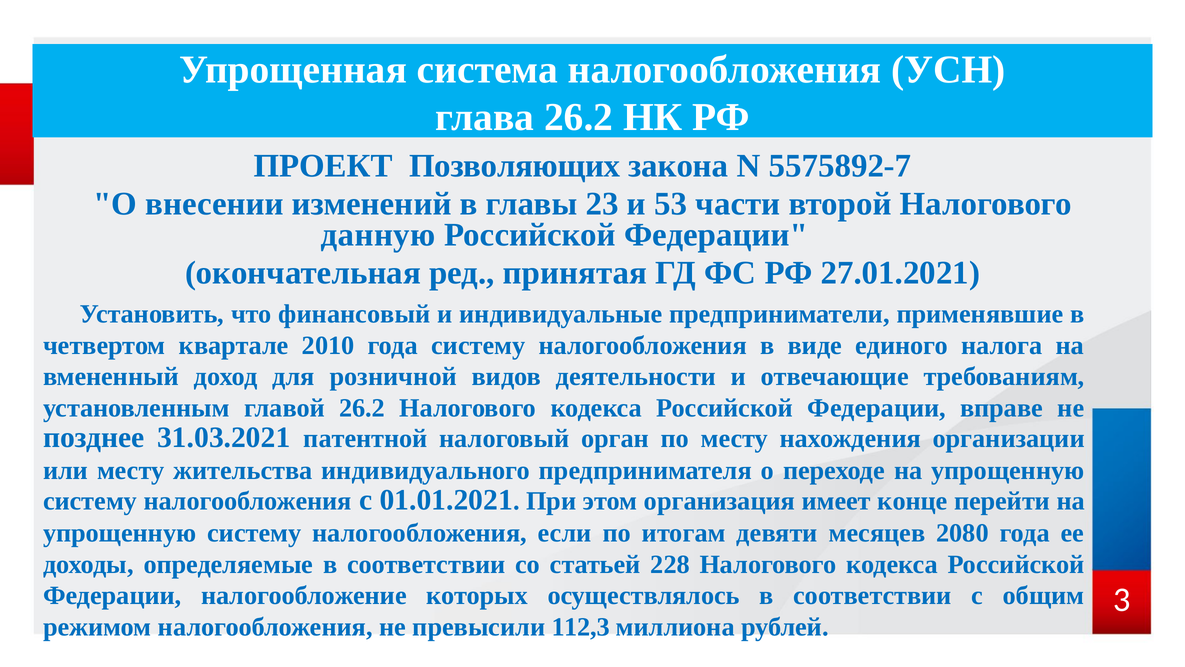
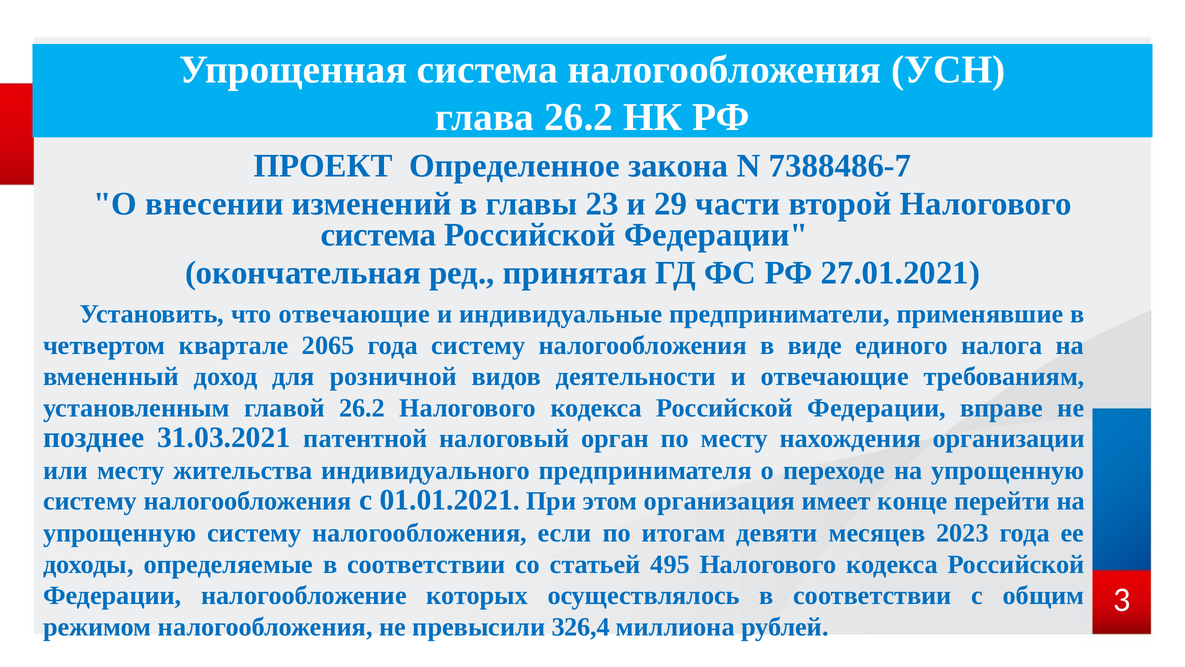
Позволяющих: Позволяющих -> Определенное
5575892-7: 5575892-7 -> 7388486-7
53: 53 -> 29
данную at (378, 235): данную -> система
что финансовый: финансовый -> отвечающие
2010: 2010 -> 2065
2080: 2080 -> 2023
228: 228 -> 495
112,3: 112,3 -> 326,4
